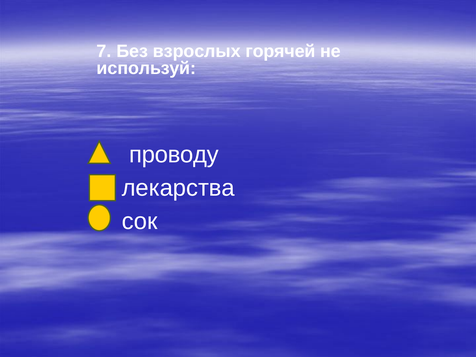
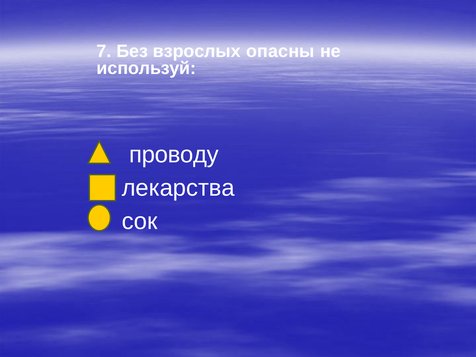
горячей: горячей -> опасны
